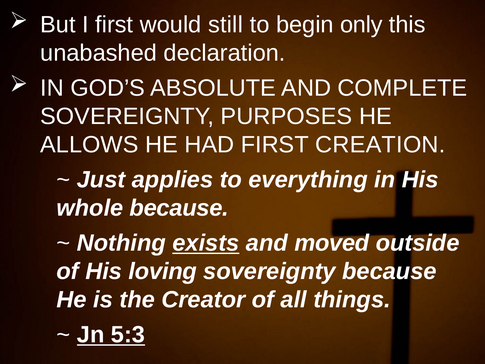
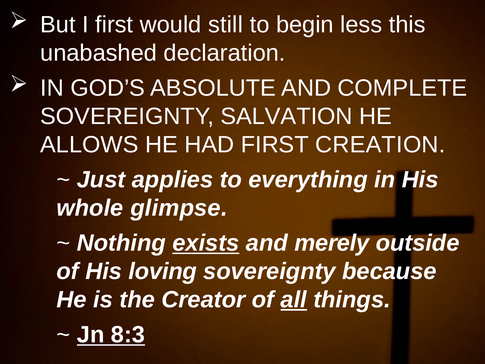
only: only -> less
PURPOSES: PURPOSES -> SALVATION
whole because: because -> glimpse
moved: moved -> merely
all underline: none -> present
5:3: 5:3 -> 8:3
